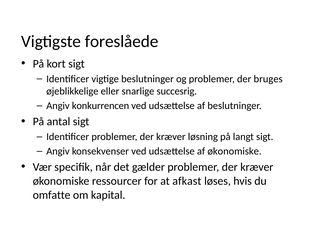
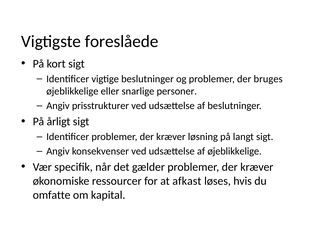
succesrig: succesrig -> personer
konkurrencen: konkurrencen -> prisstrukturer
antal: antal -> årligt
af økonomiske: økonomiske -> øjeblikkelige
